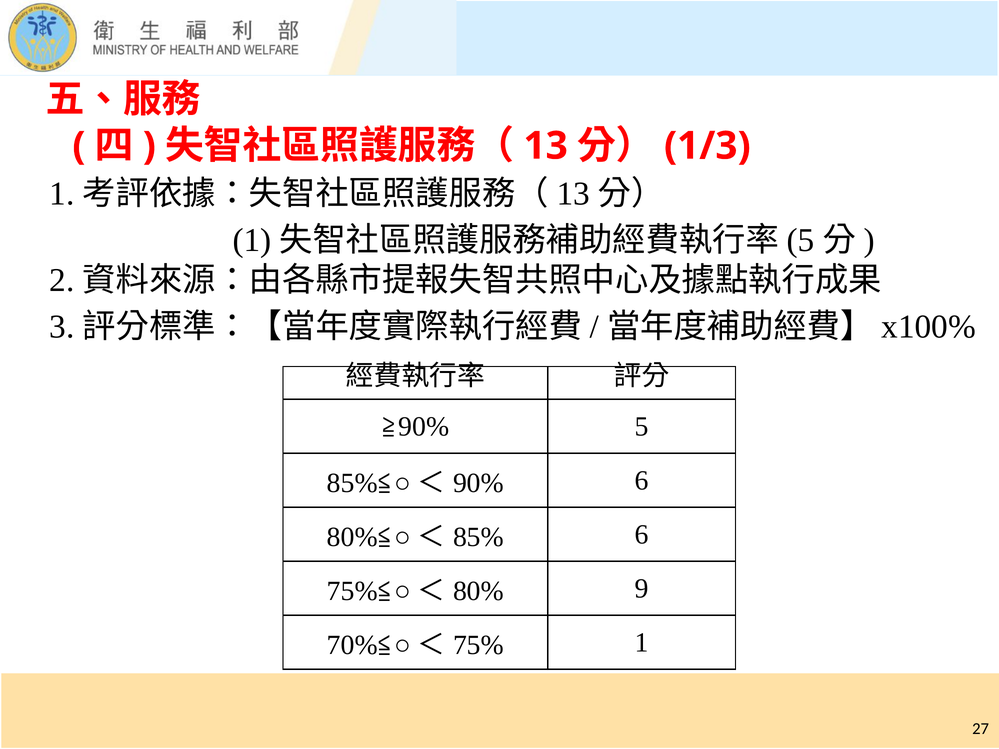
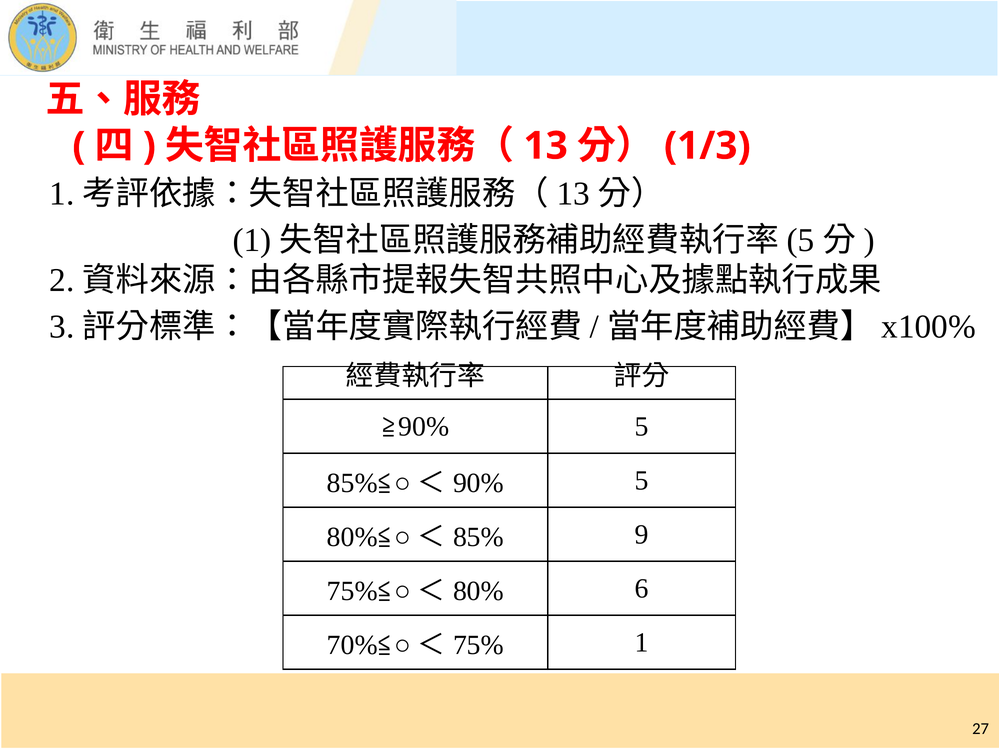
6 at (642, 481): 6 -> 5
6 at (642, 535): 6 -> 9
9: 9 -> 6
